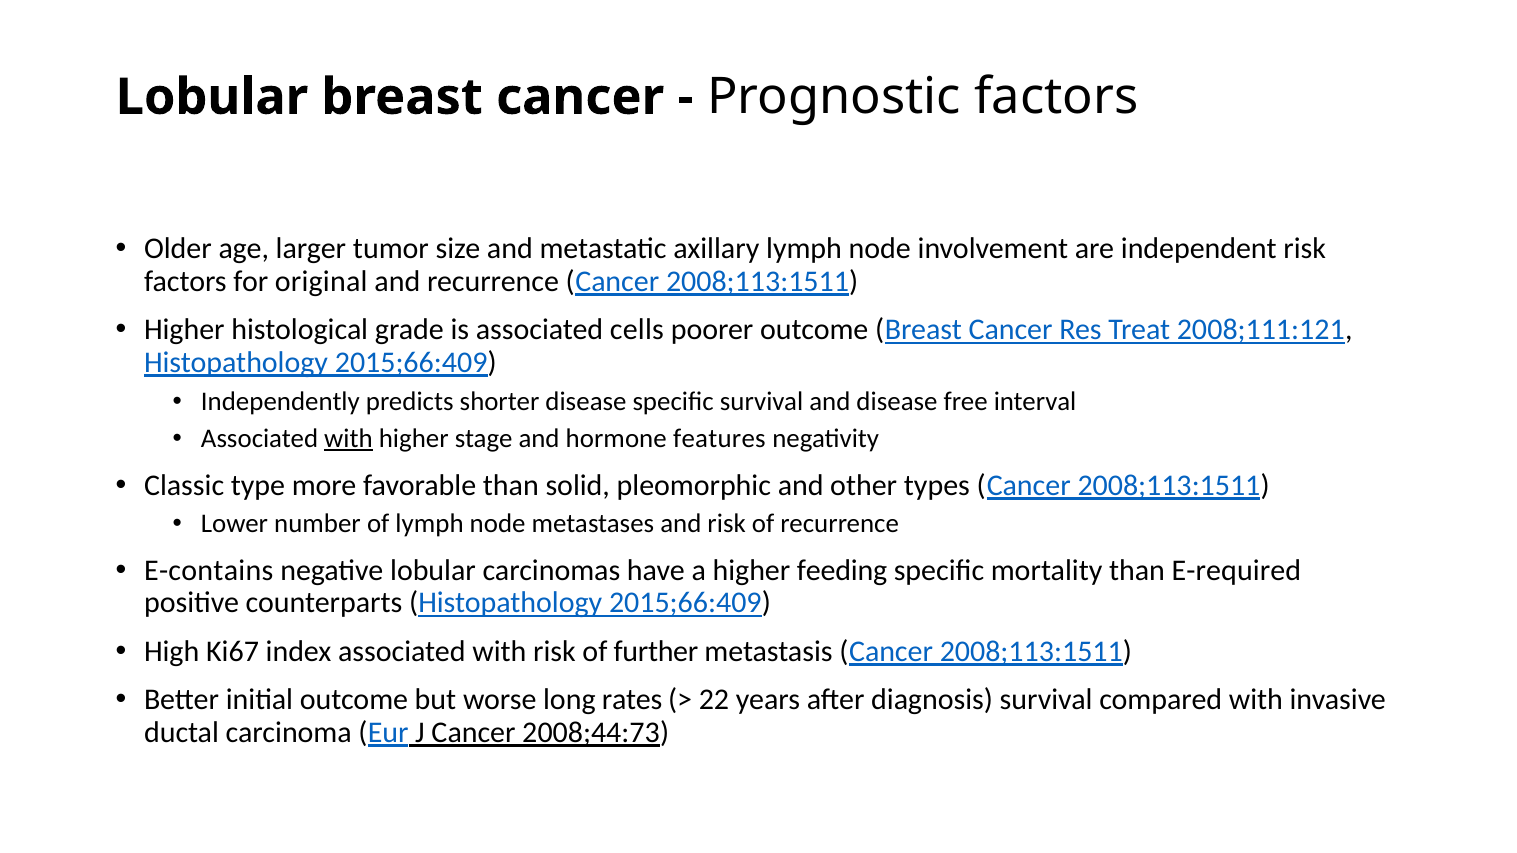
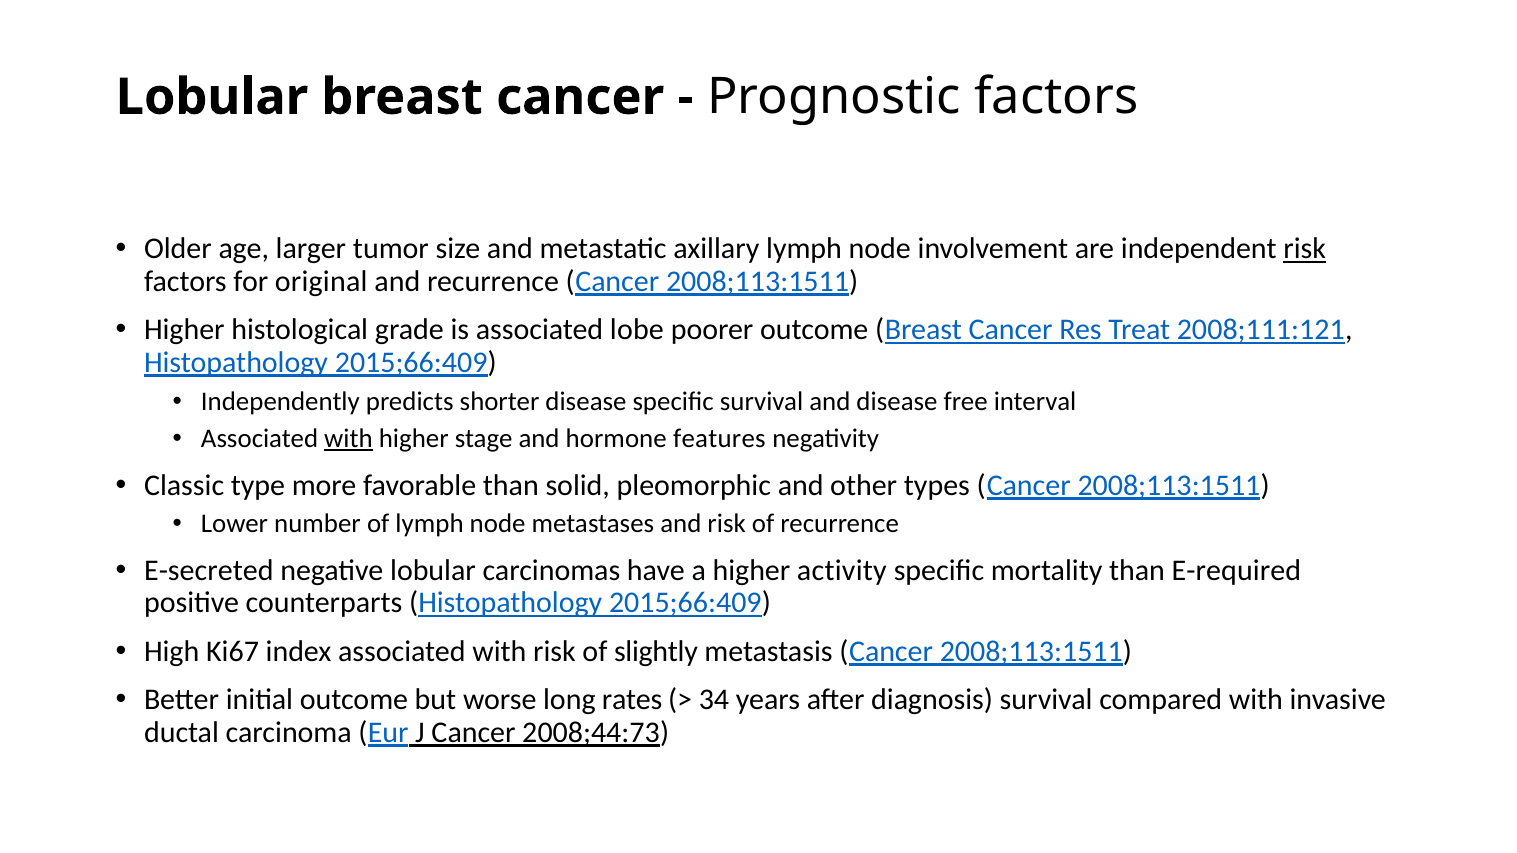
risk at (1305, 249) underline: none -> present
cells: cells -> lobe
E-contains: E-contains -> E-secreted
feeding: feeding -> activity
further: further -> slightly
22: 22 -> 34
